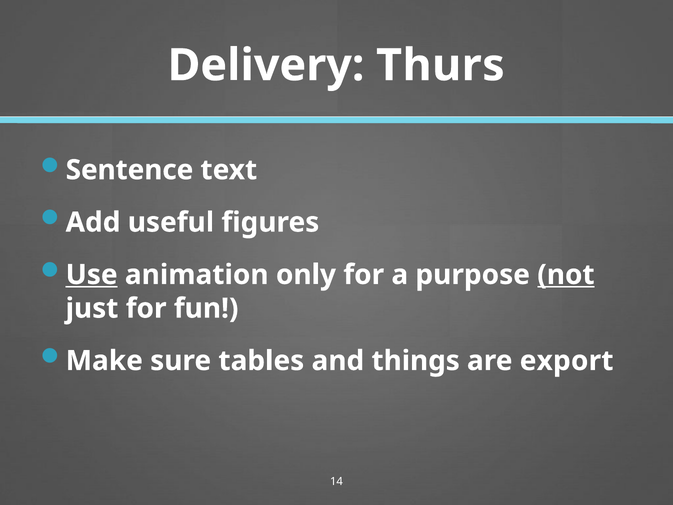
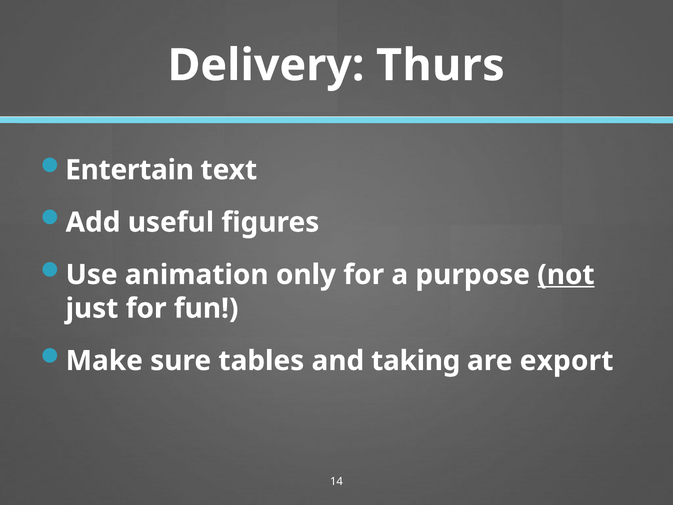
Sentence: Sentence -> Entertain
Use underline: present -> none
things: things -> taking
